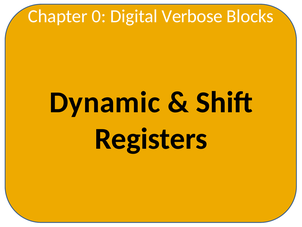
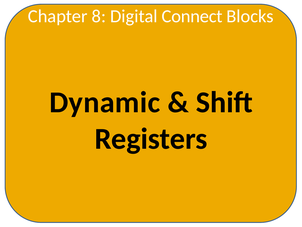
0: 0 -> 8
Verbose: Verbose -> Connect
